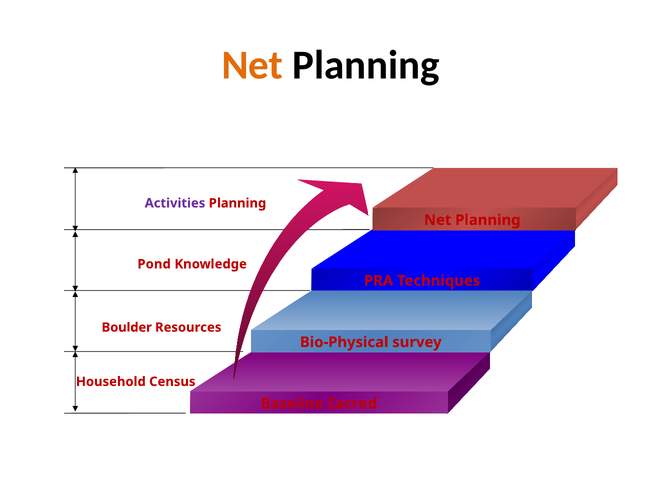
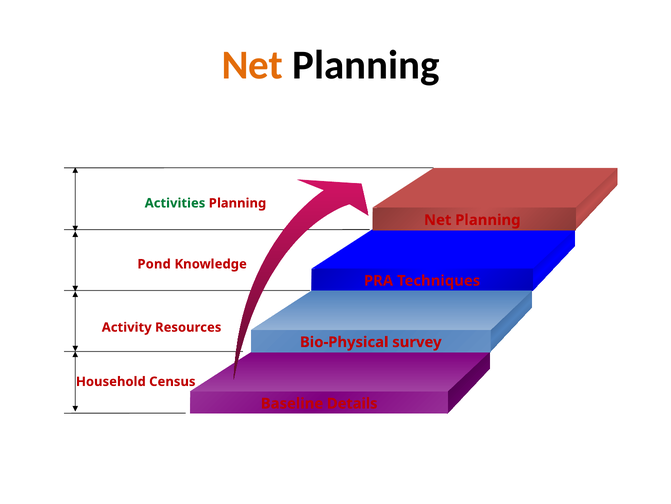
Activities colour: purple -> green
Boulder: Boulder -> Activity
Sacred: Sacred -> Details
